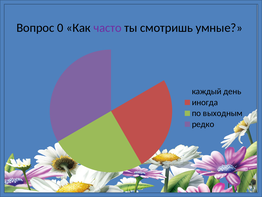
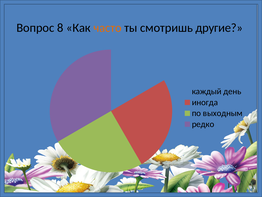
0: 0 -> 8
часто colour: purple -> orange
умные: умные -> другие
